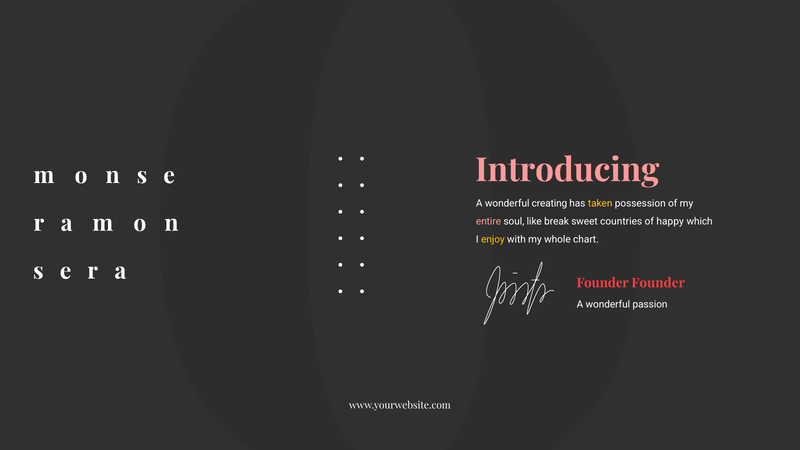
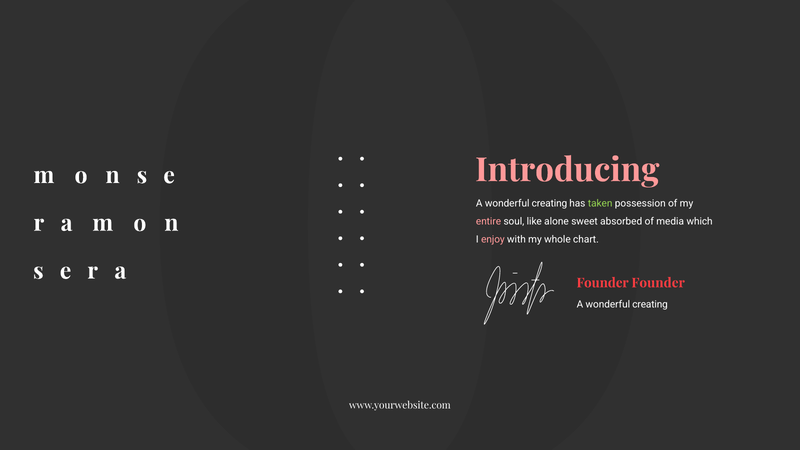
taken colour: yellow -> light green
break: break -> alone
countries: countries -> absorbed
happy: happy -> media
enjoy colour: yellow -> pink
passion at (650, 304): passion -> creating
